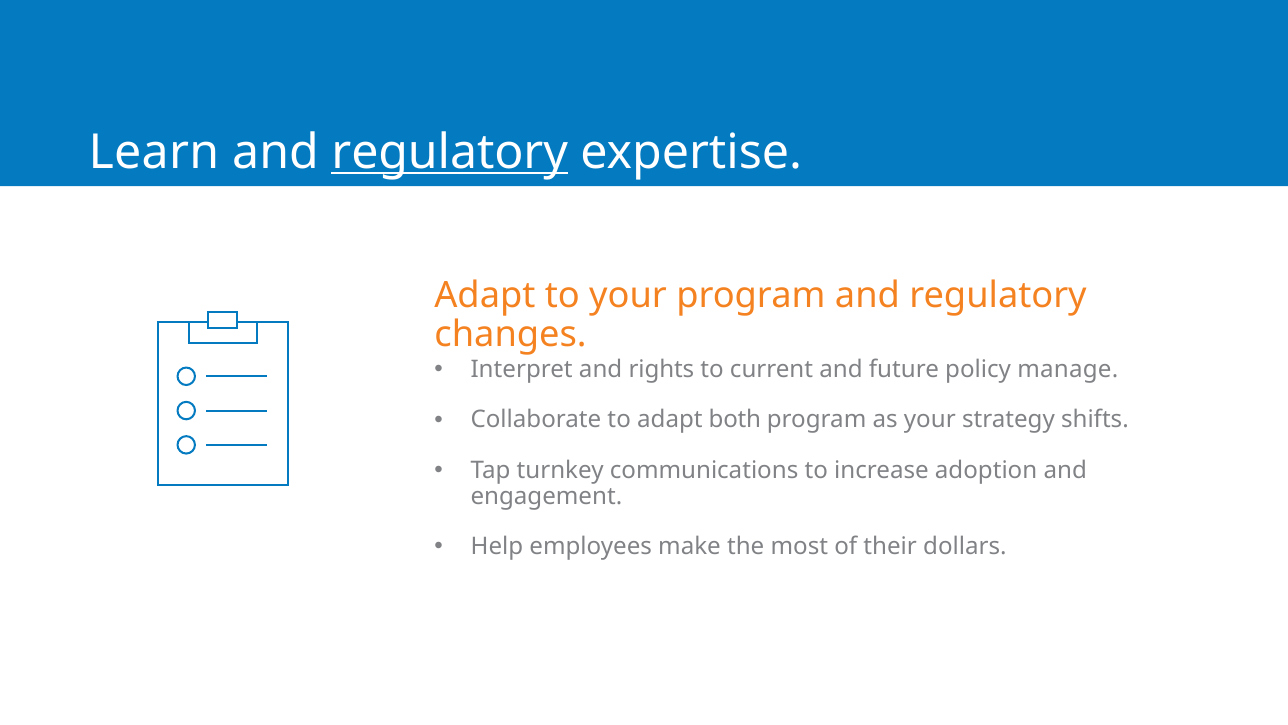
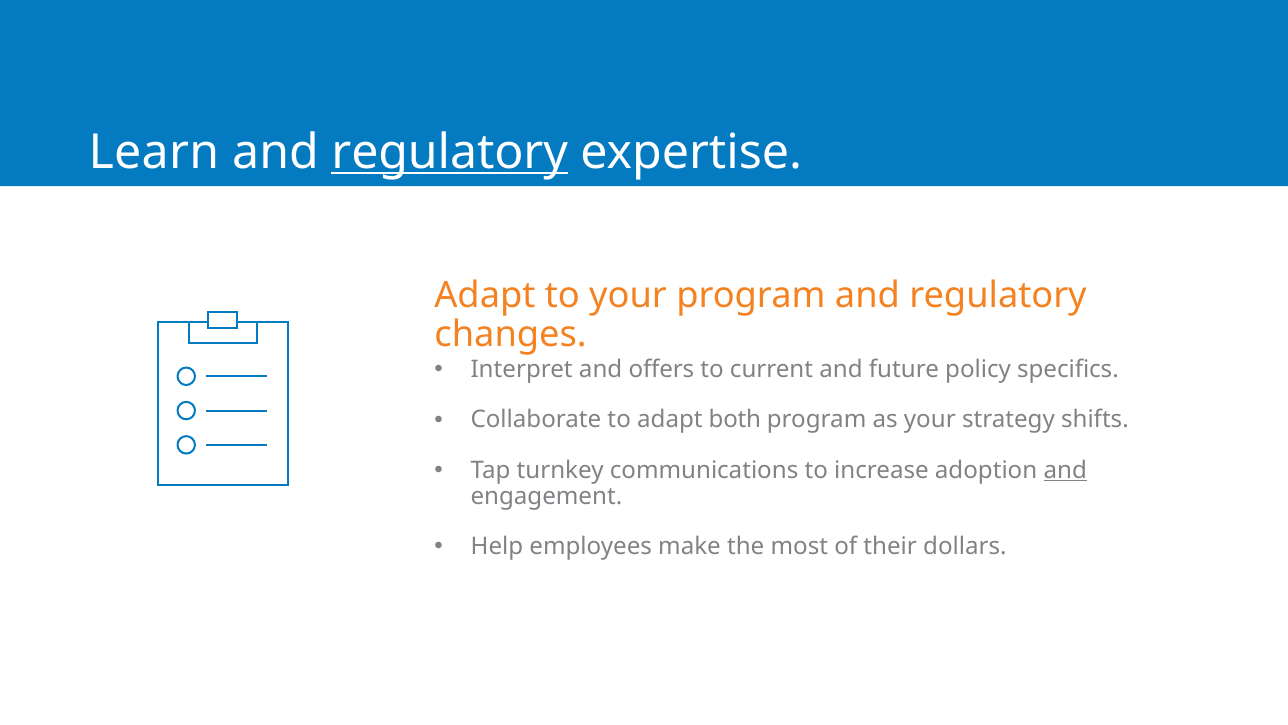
rights: rights -> offers
manage: manage -> specifics
and at (1065, 470) underline: none -> present
